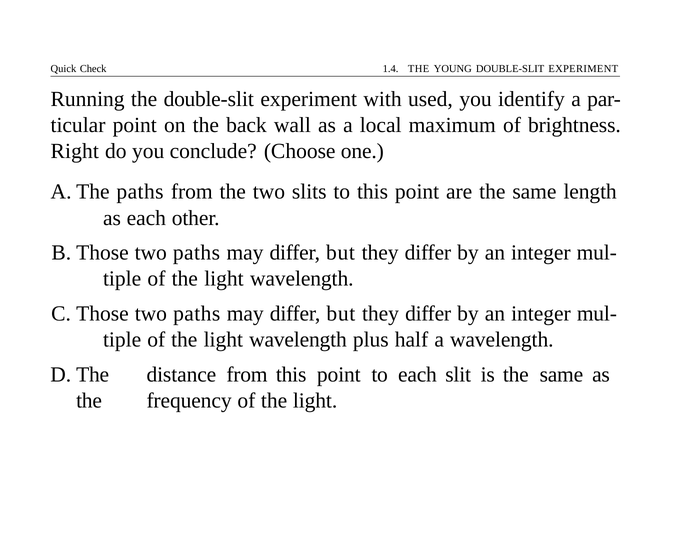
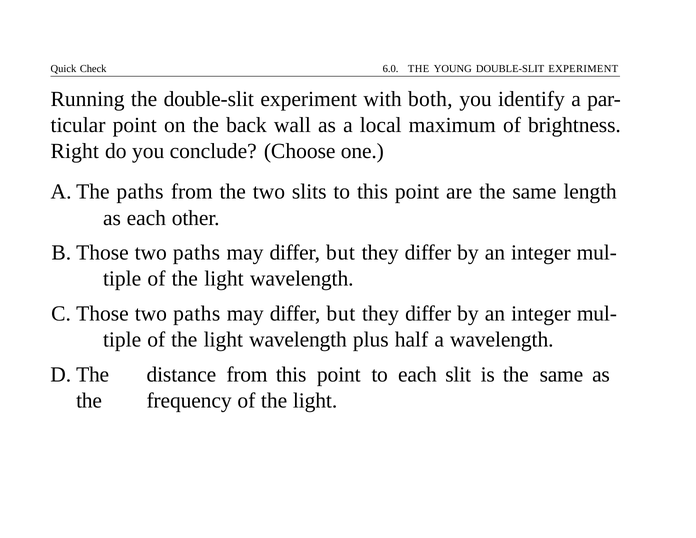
1.4: 1.4 -> 6.0
used: used -> both
